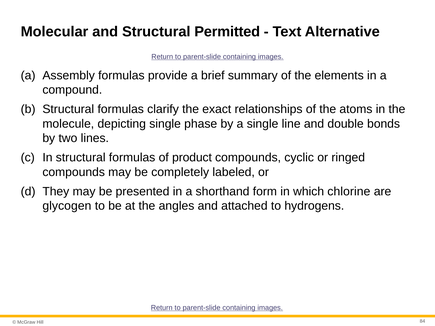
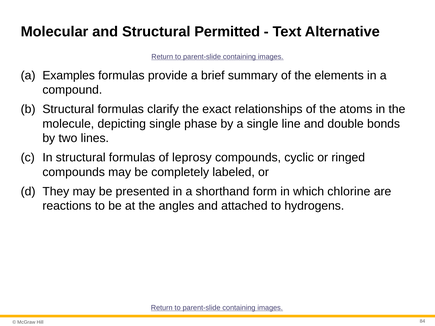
Assembly: Assembly -> Examples
product: product -> leprosy
glycogen: glycogen -> reactions
